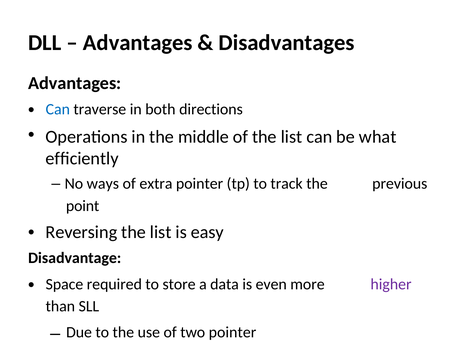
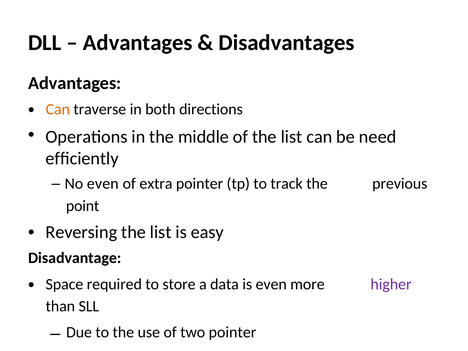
Can at (58, 109) colour: blue -> orange
what: what -> need
No ways: ways -> even
